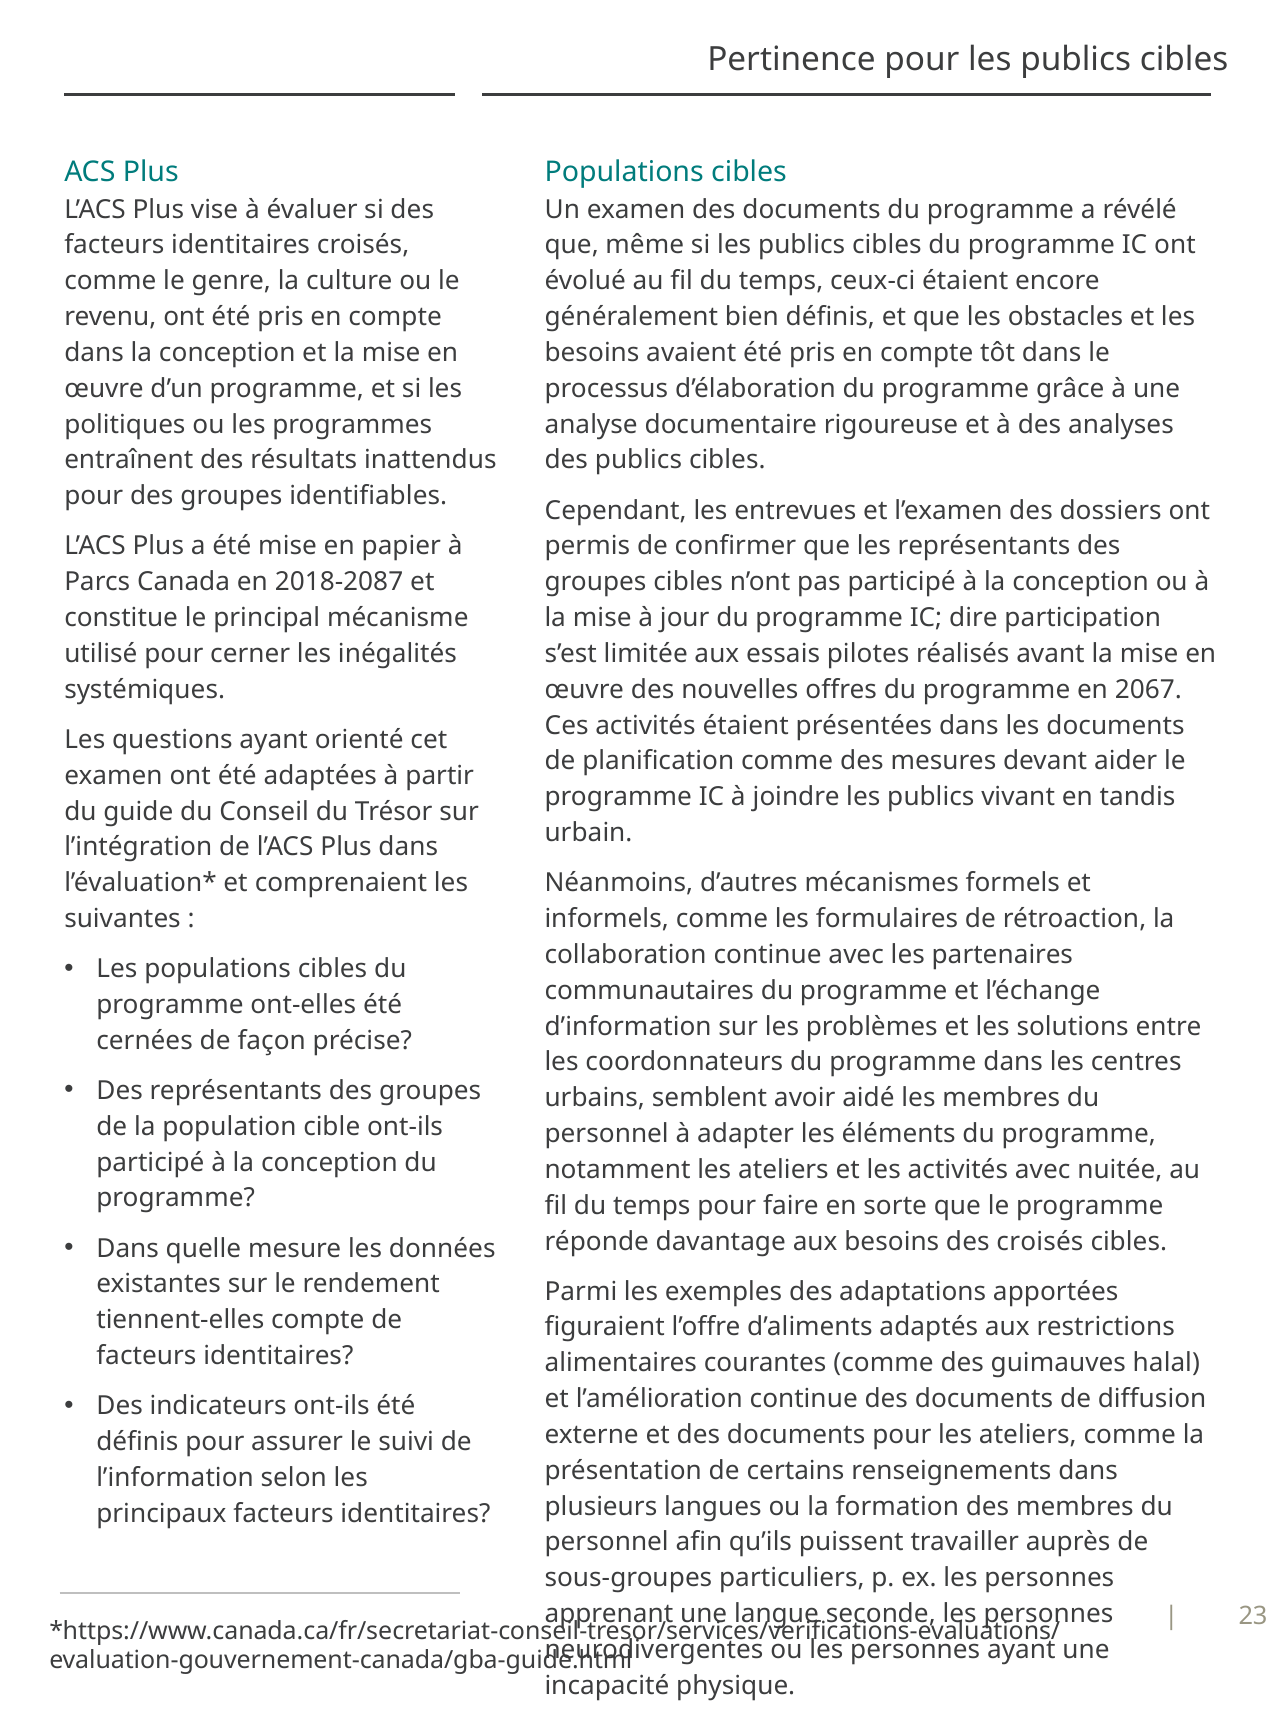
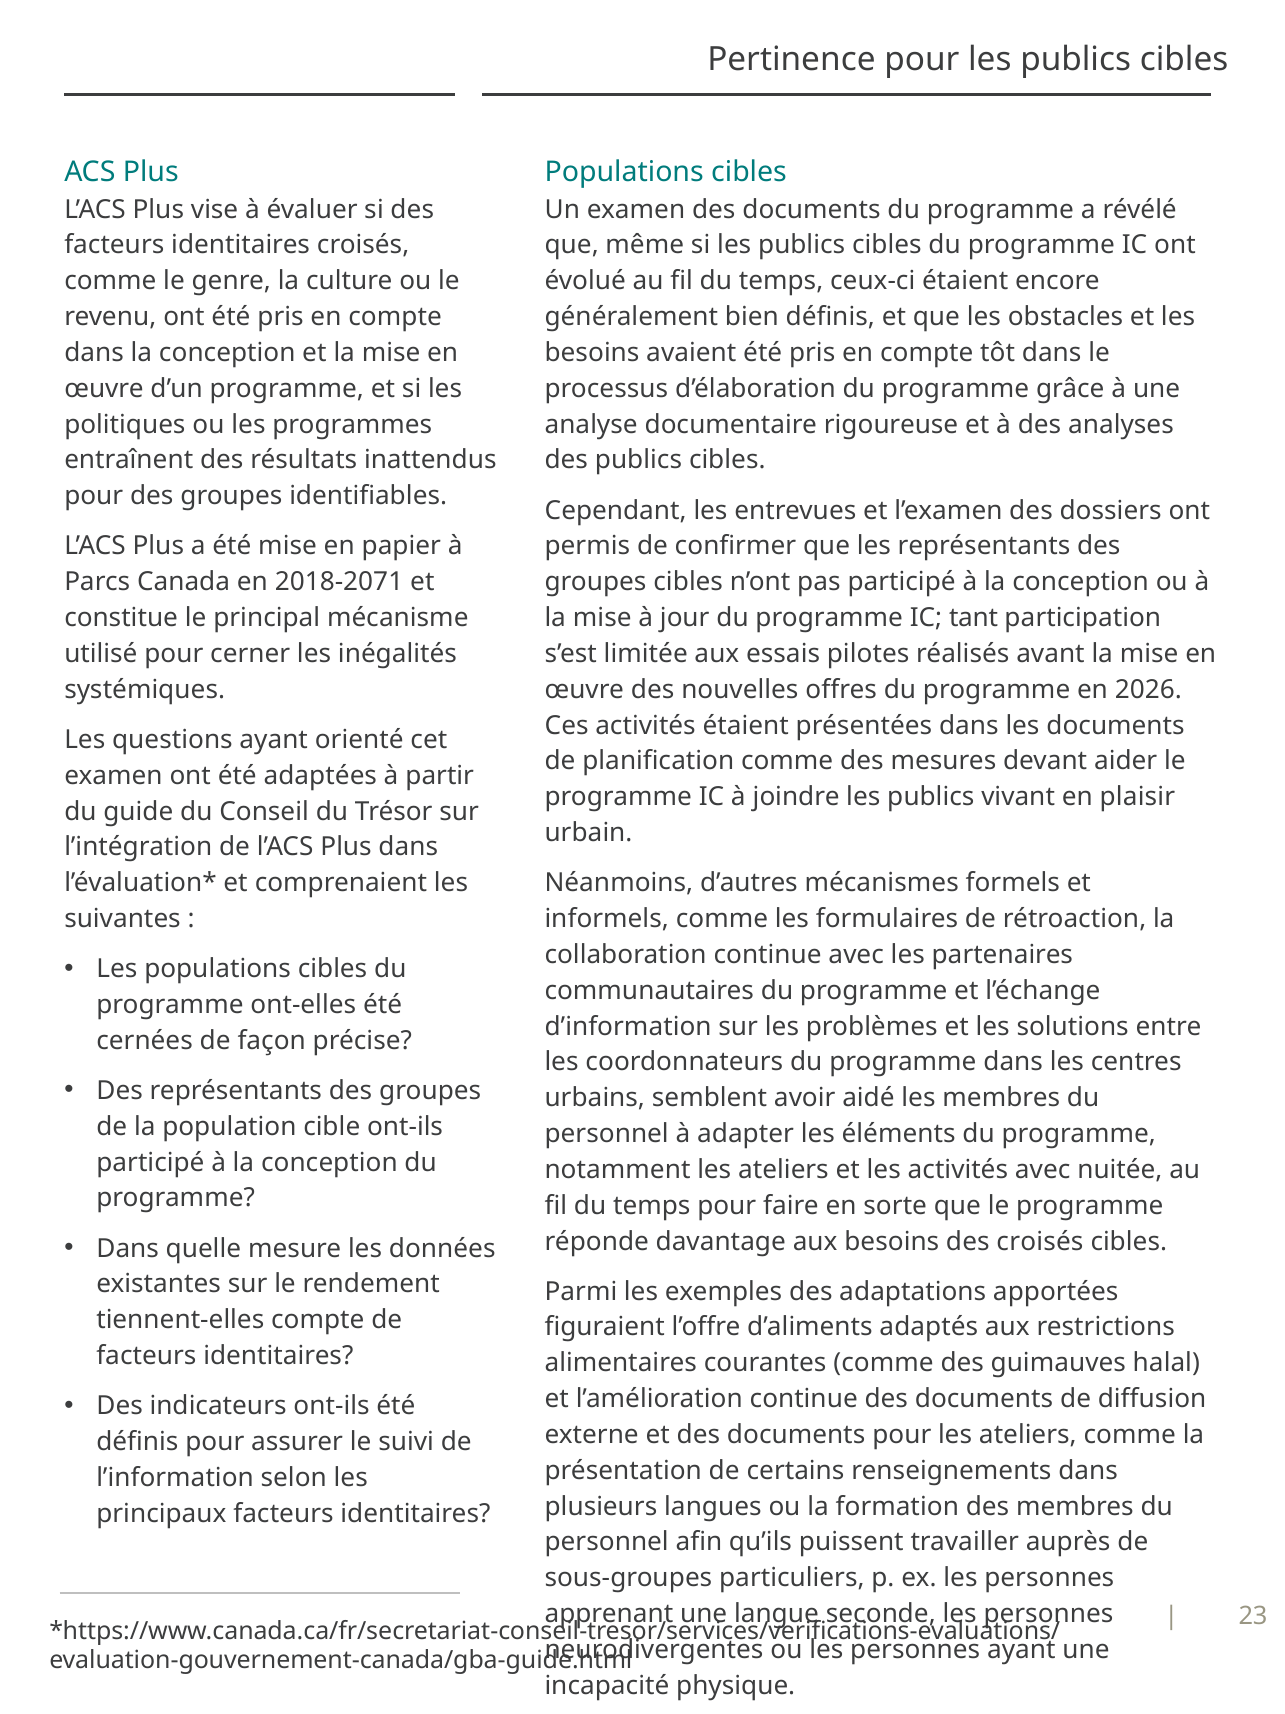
2018-2087: 2018-2087 -> 2018-2071
dire: dire -> tant
2067: 2067 -> 2026
tandis: tandis -> plaisir
